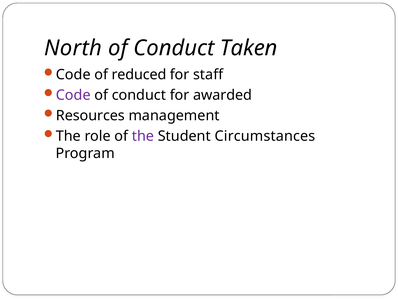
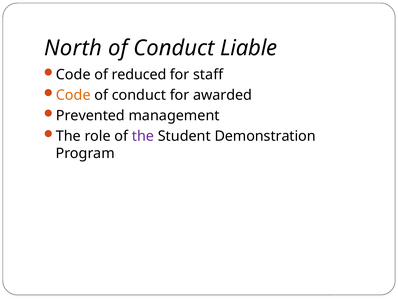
Taken: Taken -> Liable
Code at (73, 95) colour: purple -> orange
Resources: Resources -> Prevented
Circumstances: Circumstances -> Demonstration
